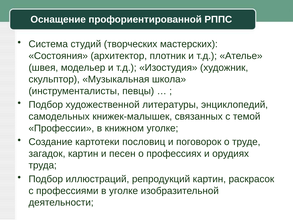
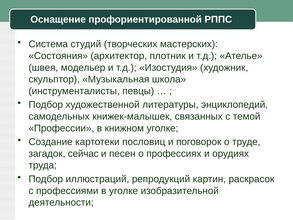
загадок картин: картин -> сейчас
